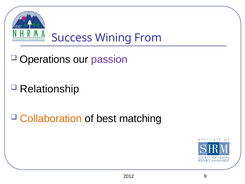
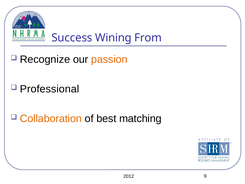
Operations: Operations -> Recognize
passion colour: purple -> orange
Relationship: Relationship -> Professional
